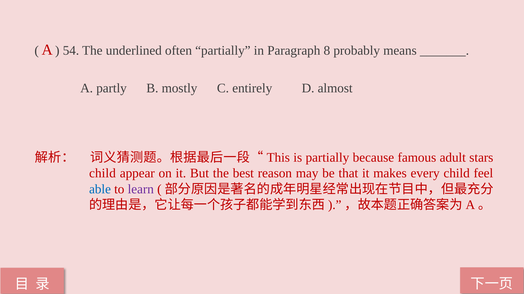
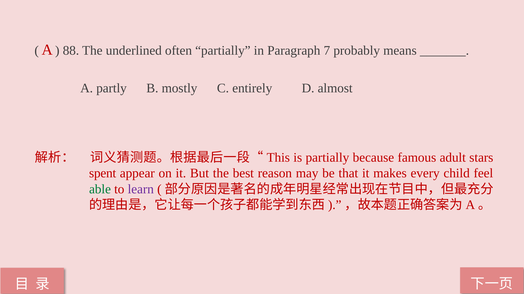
54: 54 -> 88
8: 8 -> 7
child at (102, 174): child -> spent
able colour: blue -> green
